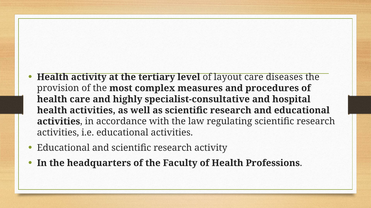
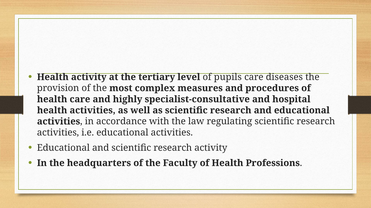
layout: layout -> pupils
